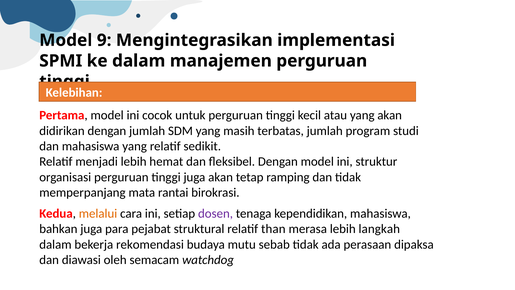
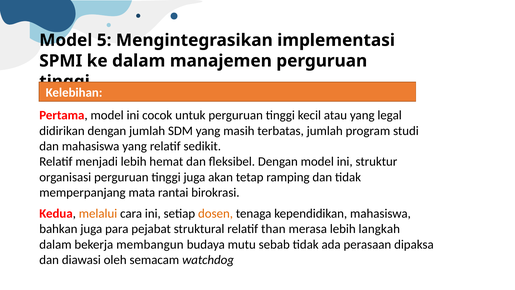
9: 9 -> 5
yang akan: akan -> legal
dosen colour: purple -> orange
rekomendasi: rekomendasi -> membangun
